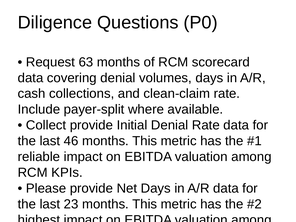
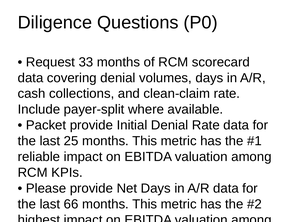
63: 63 -> 33
Collect at (46, 125): Collect -> Packet
46: 46 -> 25
23: 23 -> 66
